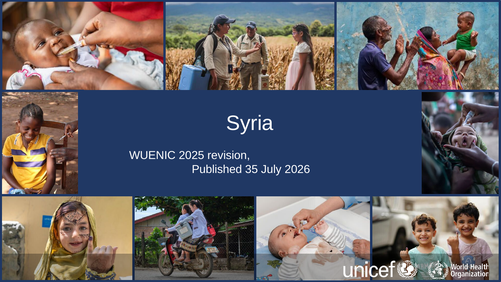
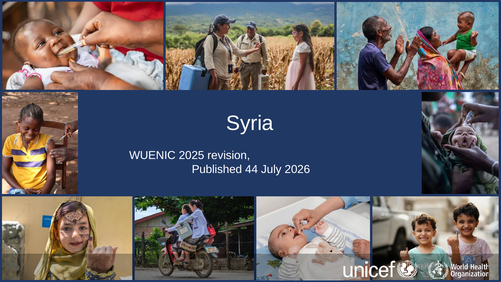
35: 35 -> 44
